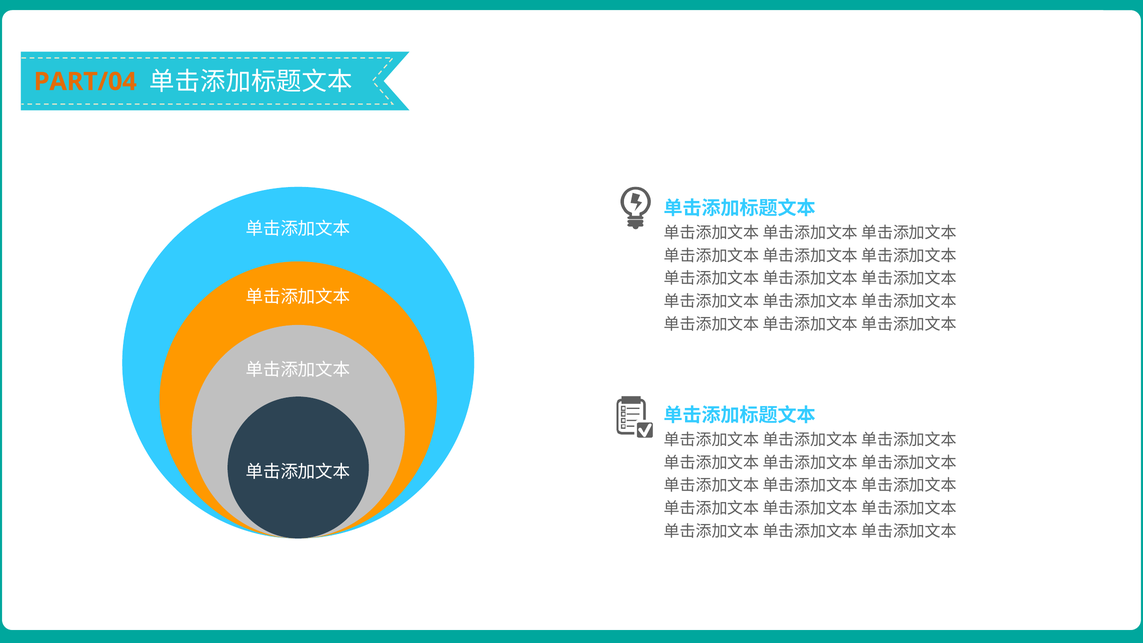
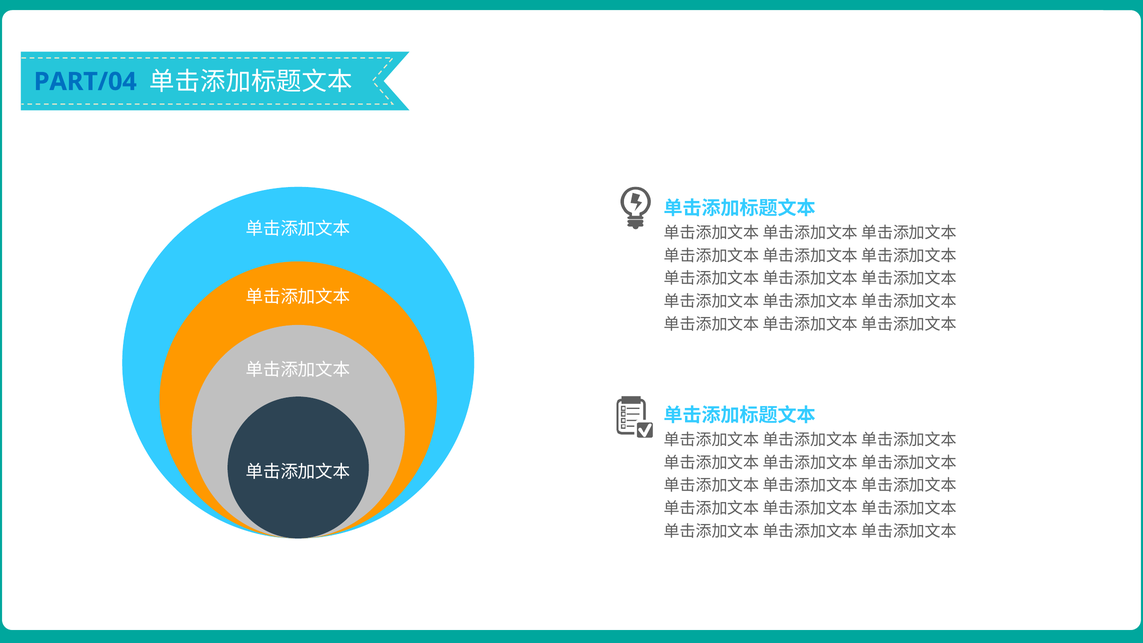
PART/04 colour: orange -> blue
